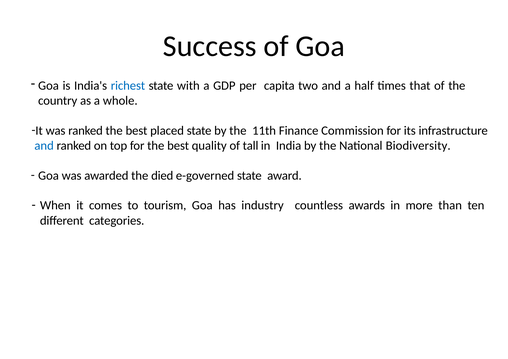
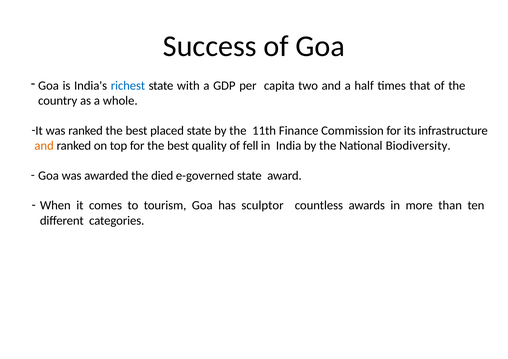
and at (44, 146) colour: blue -> orange
tall: tall -> fell
industry: industry -> sculptor
